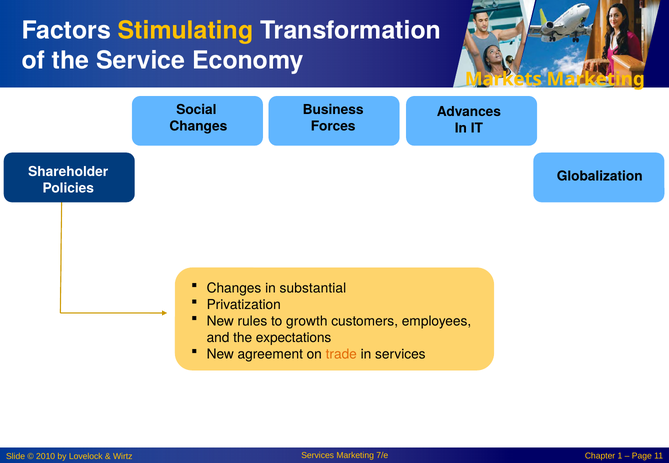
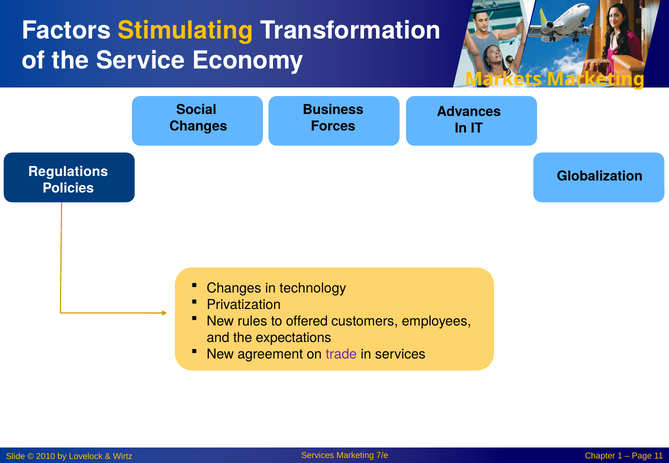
Shareholder: Shareholder -> Regulations
substantial: substantial -> technology
growth: growth -> offered
trade colour: orange -> purple
